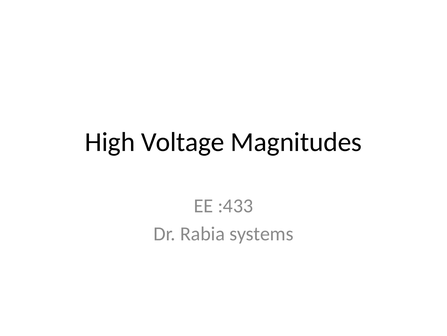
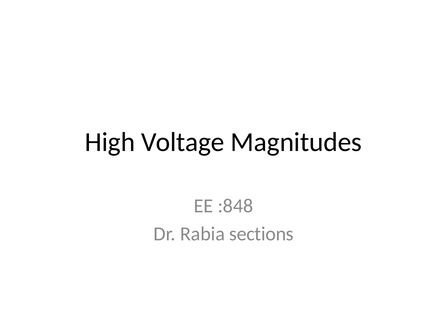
:433: :433 -> :848
systems: systems -> sections
